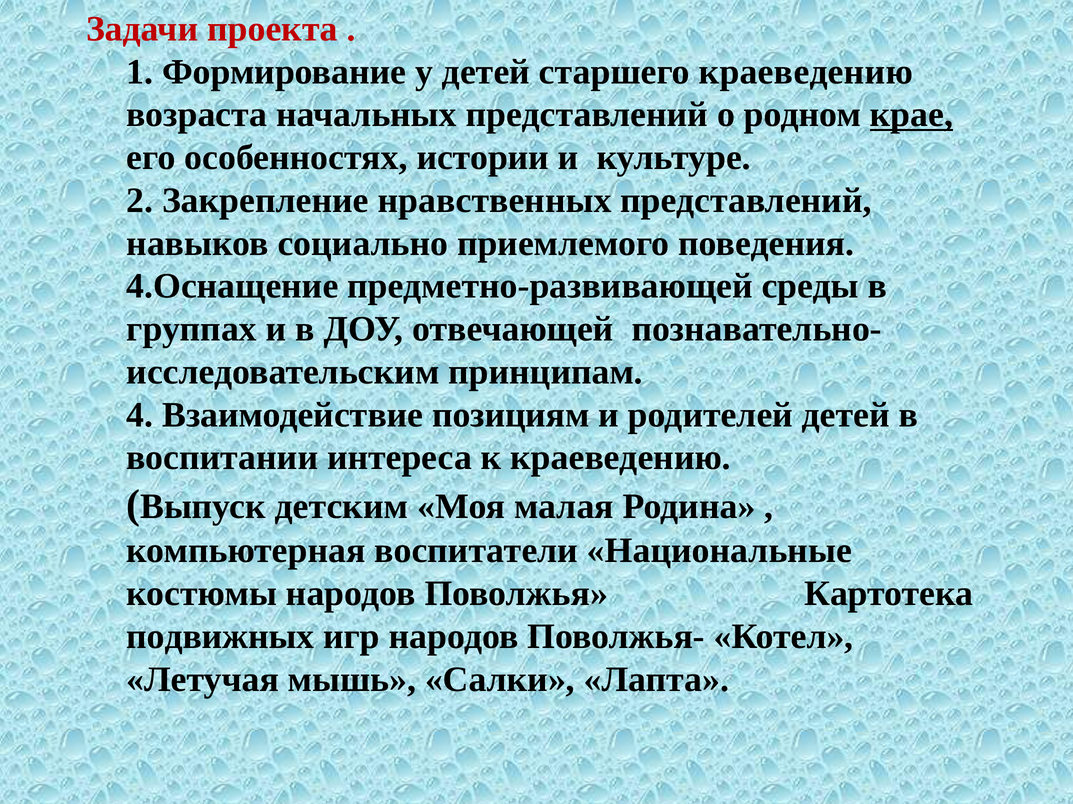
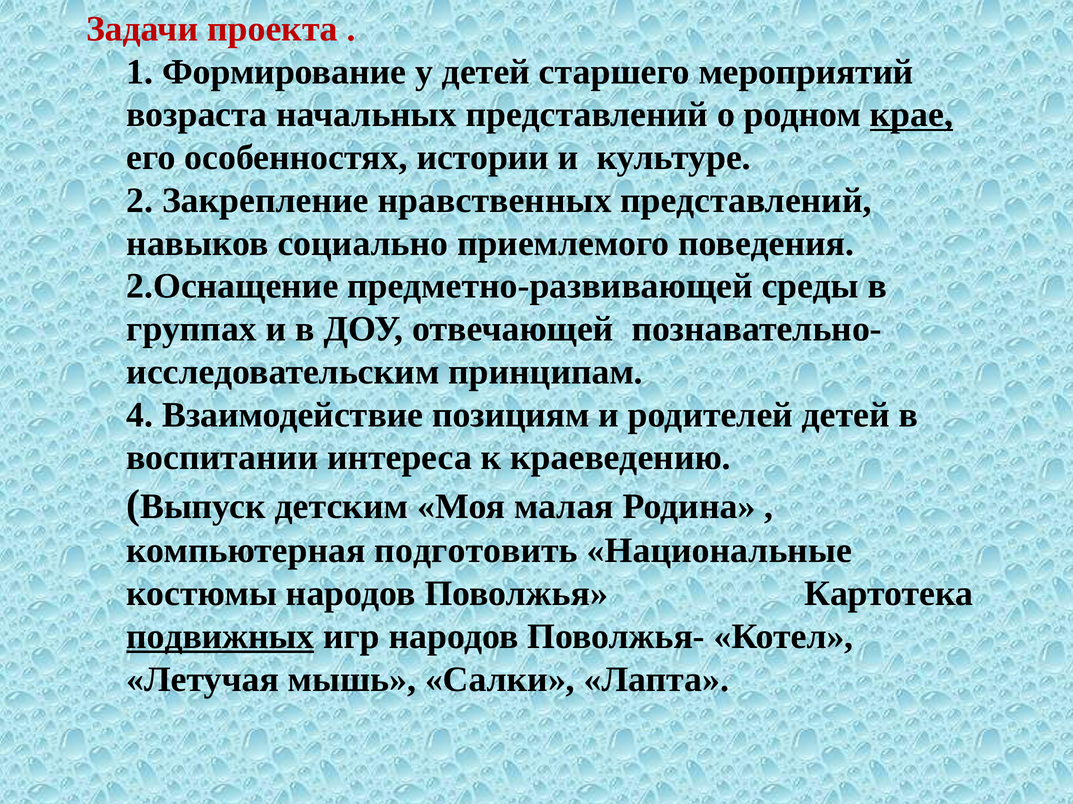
старшего краеведению: краеведению -> мероприятий
4.Оснащение: 4.Оснащение -> 2.Оснащение
воспитатели: воспитатели -> подготовить
подвижных underline: none -> present
